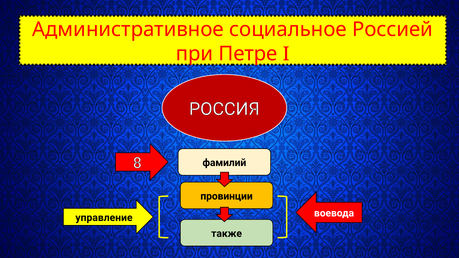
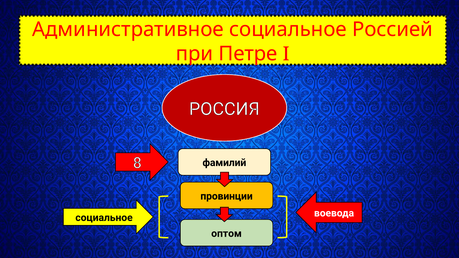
управление at (104, 218): управление -> социальное
также: также -> оптом
